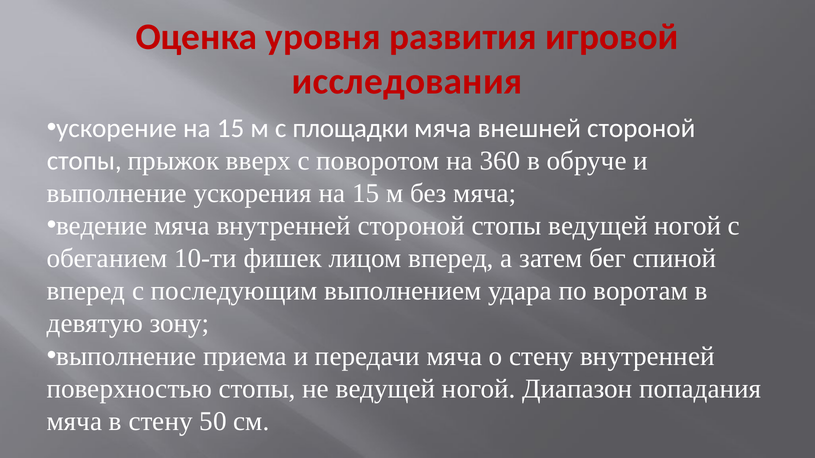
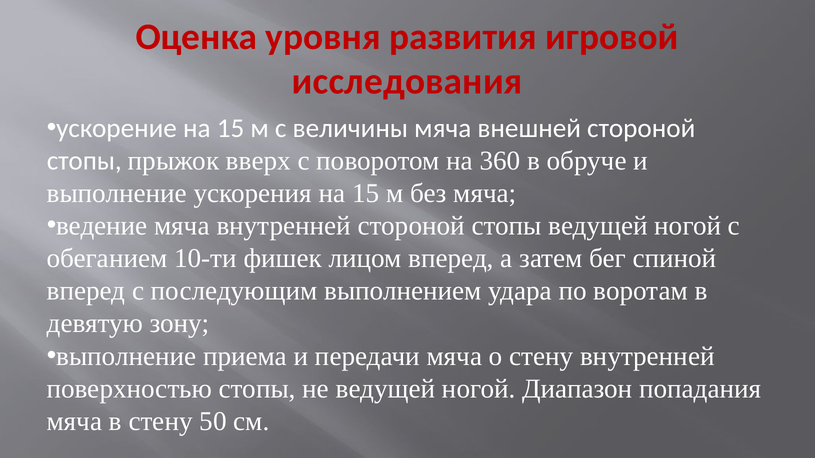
площадки: площадки -> величины
